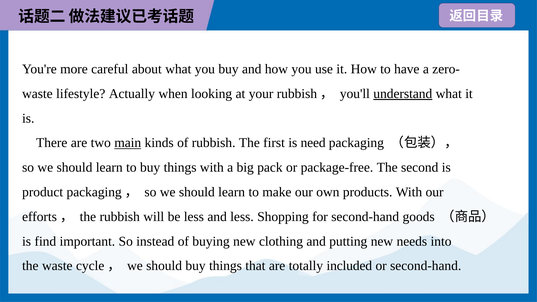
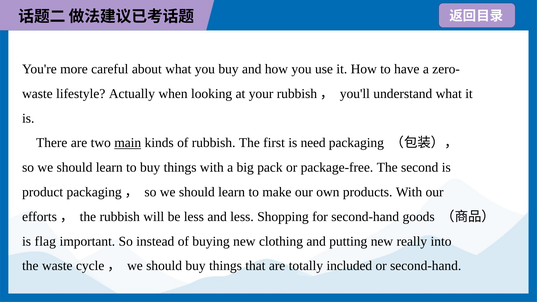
understand underline: present -> none
find: find -> flag
needs: needs -> really
